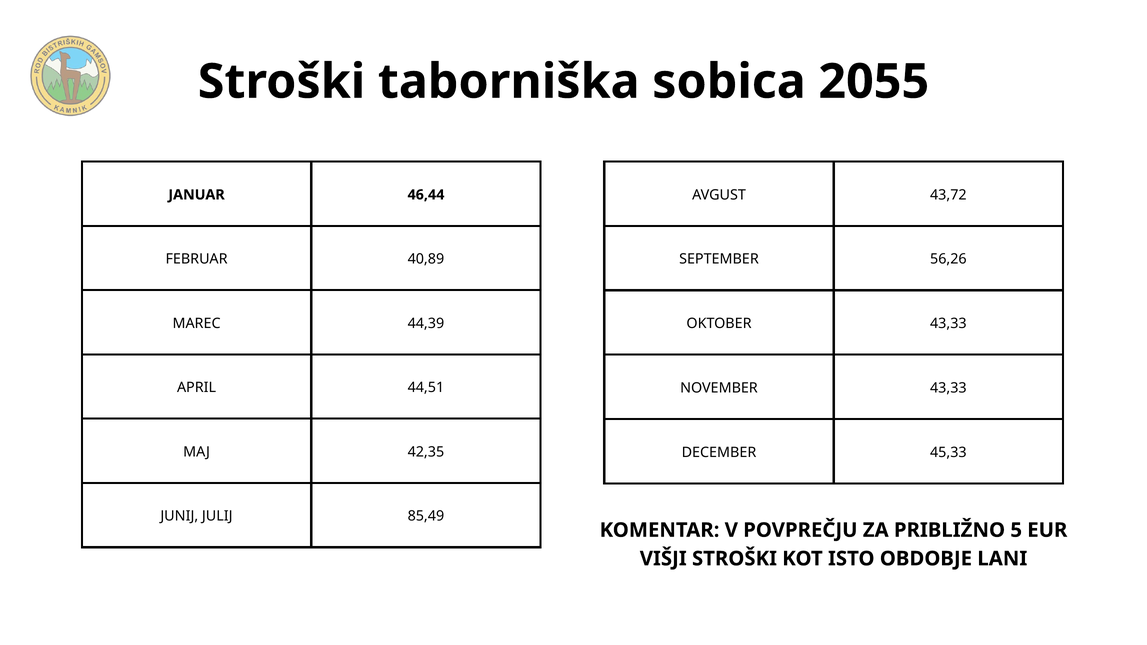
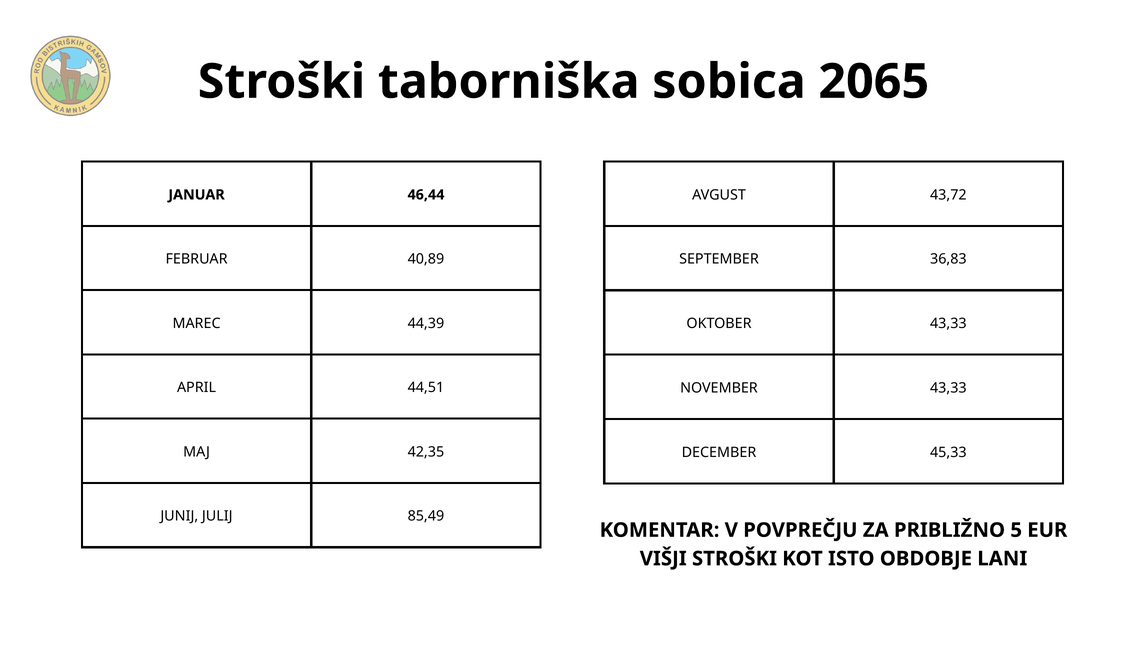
2055: 2055 -> 2065
56,26: 56,26 -> 36,83
